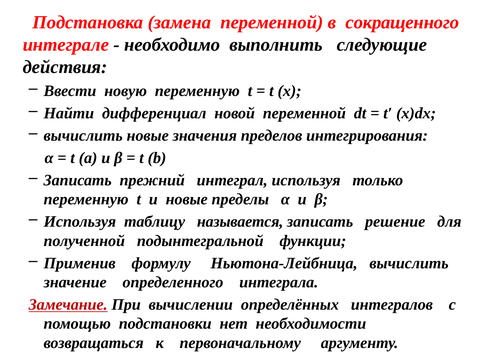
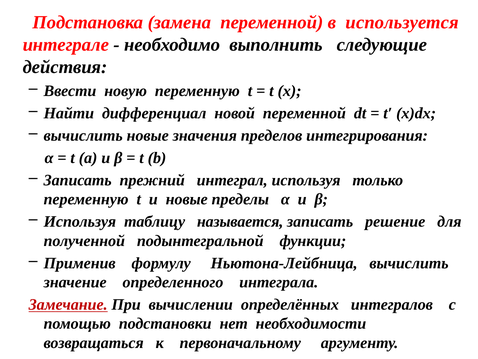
сокращенного: сокращенного -> используется
